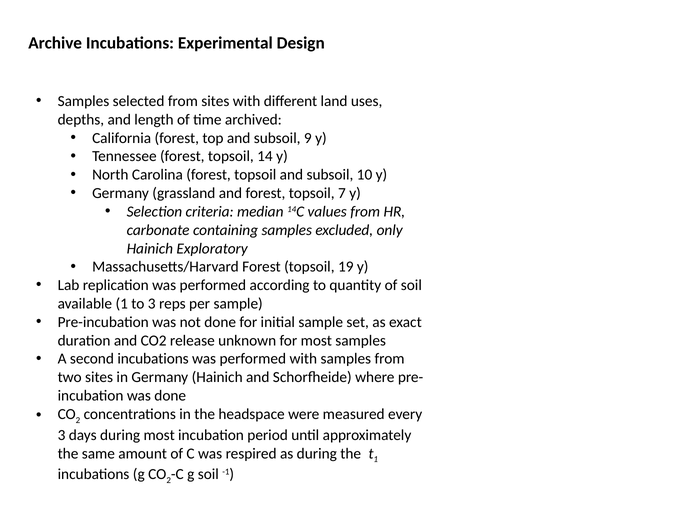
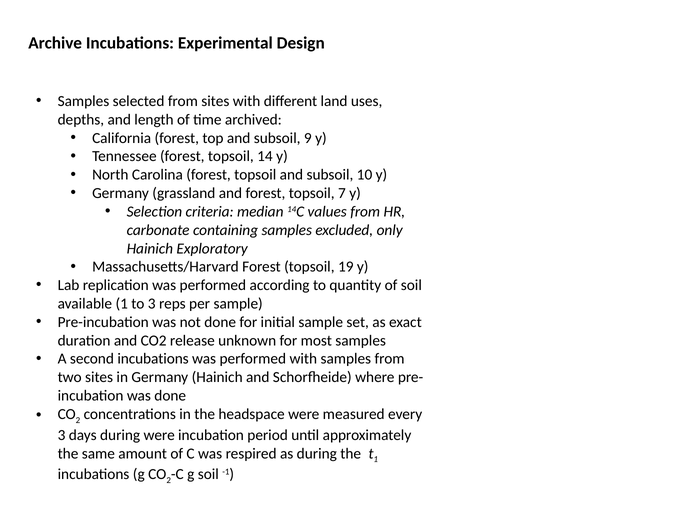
during most: most -> were
